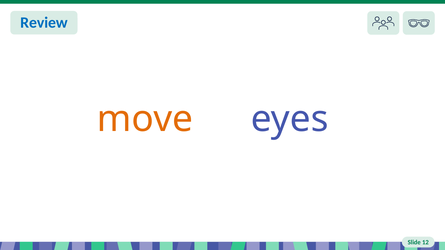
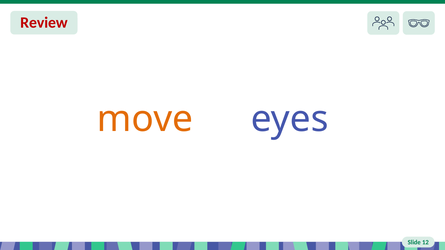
Review colour: blue -> red
